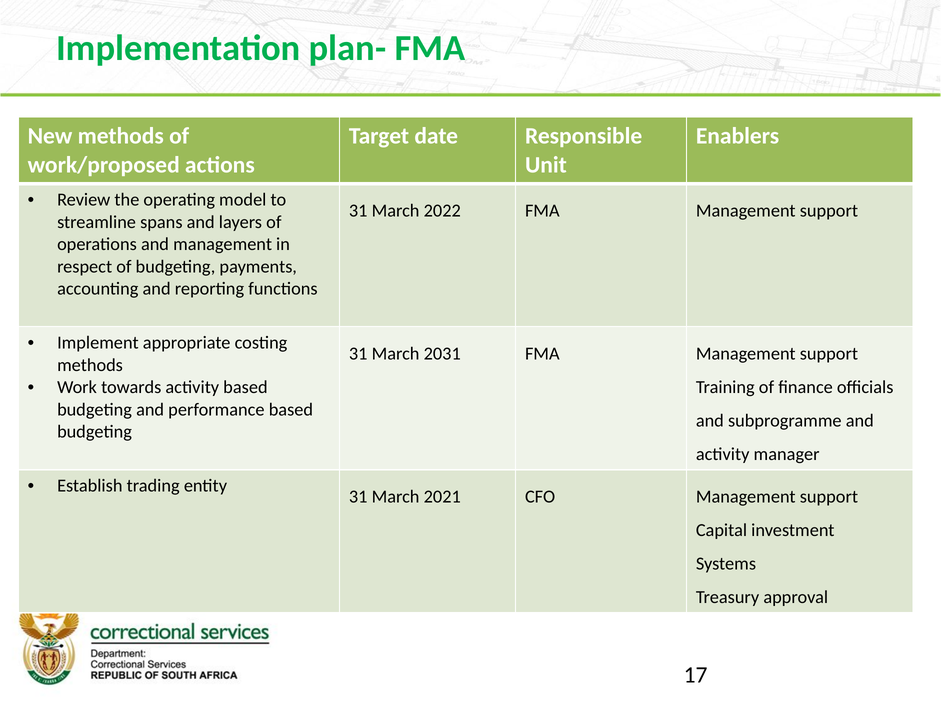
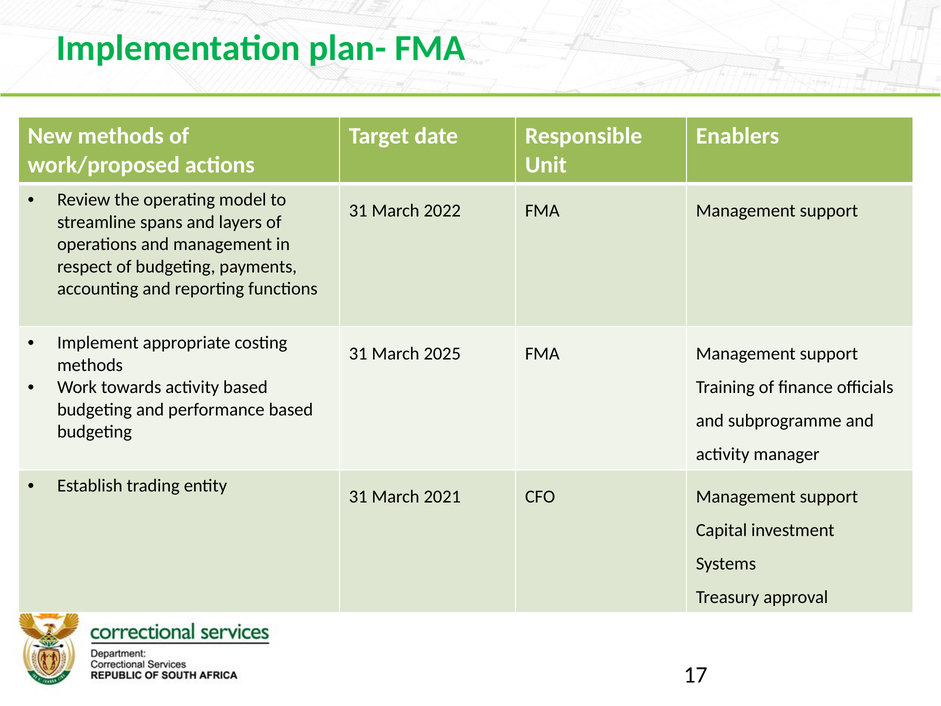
2031: 2031 -> 2025
